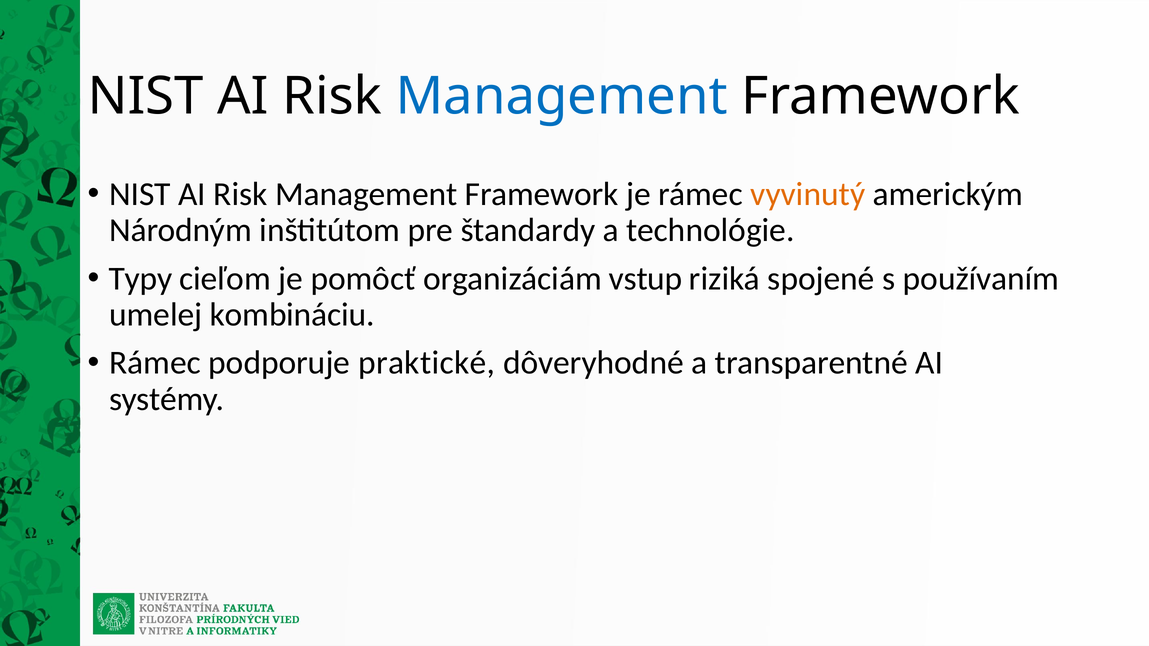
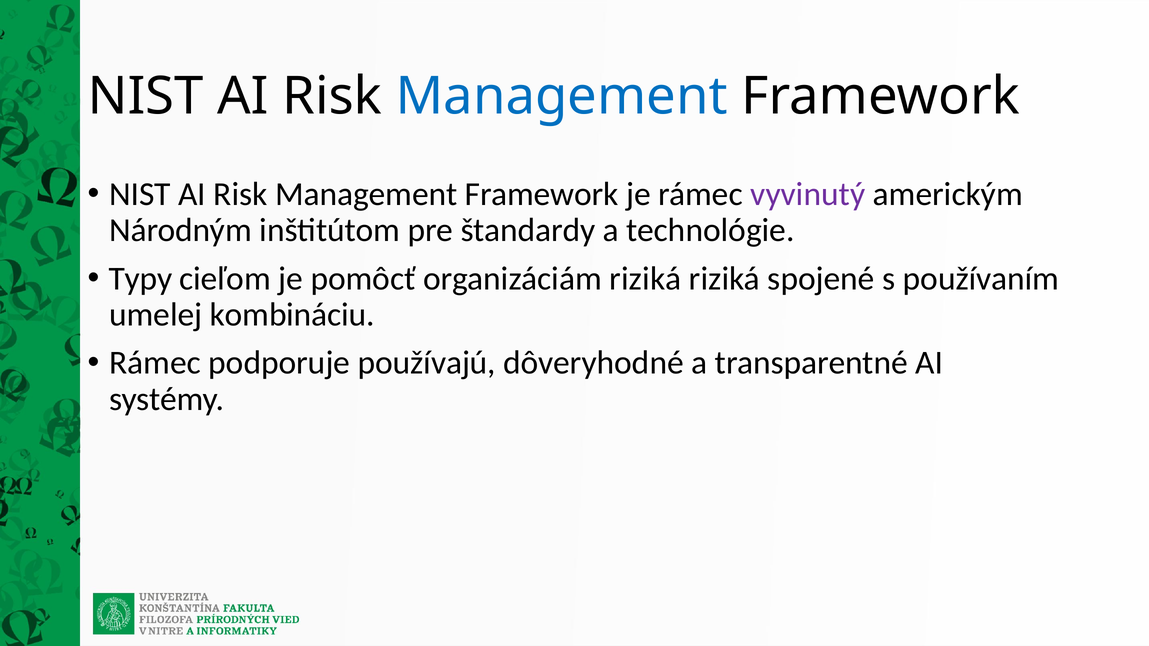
vyvinutý colour: orange -> purple
organizáciám vstup: vstup -> riziká
praktické: praktické -> používajú
